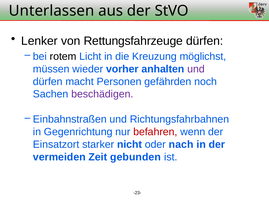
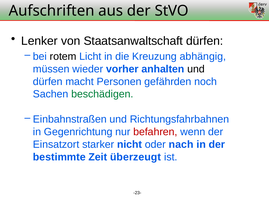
Unterlassen: Unterlassen -> Aufschriften
Rettungsfahrzeuge: Rettungsfahrzeuge -> Staatsanwaltschaft
möglichst: möglichst -> abhängig
und at (196, 69) colour: purple -> black
beschädigen colour: purple -> green
vermeiden: vermeiden -> bestimmte
gebunden: gebunden -> überzeugt
